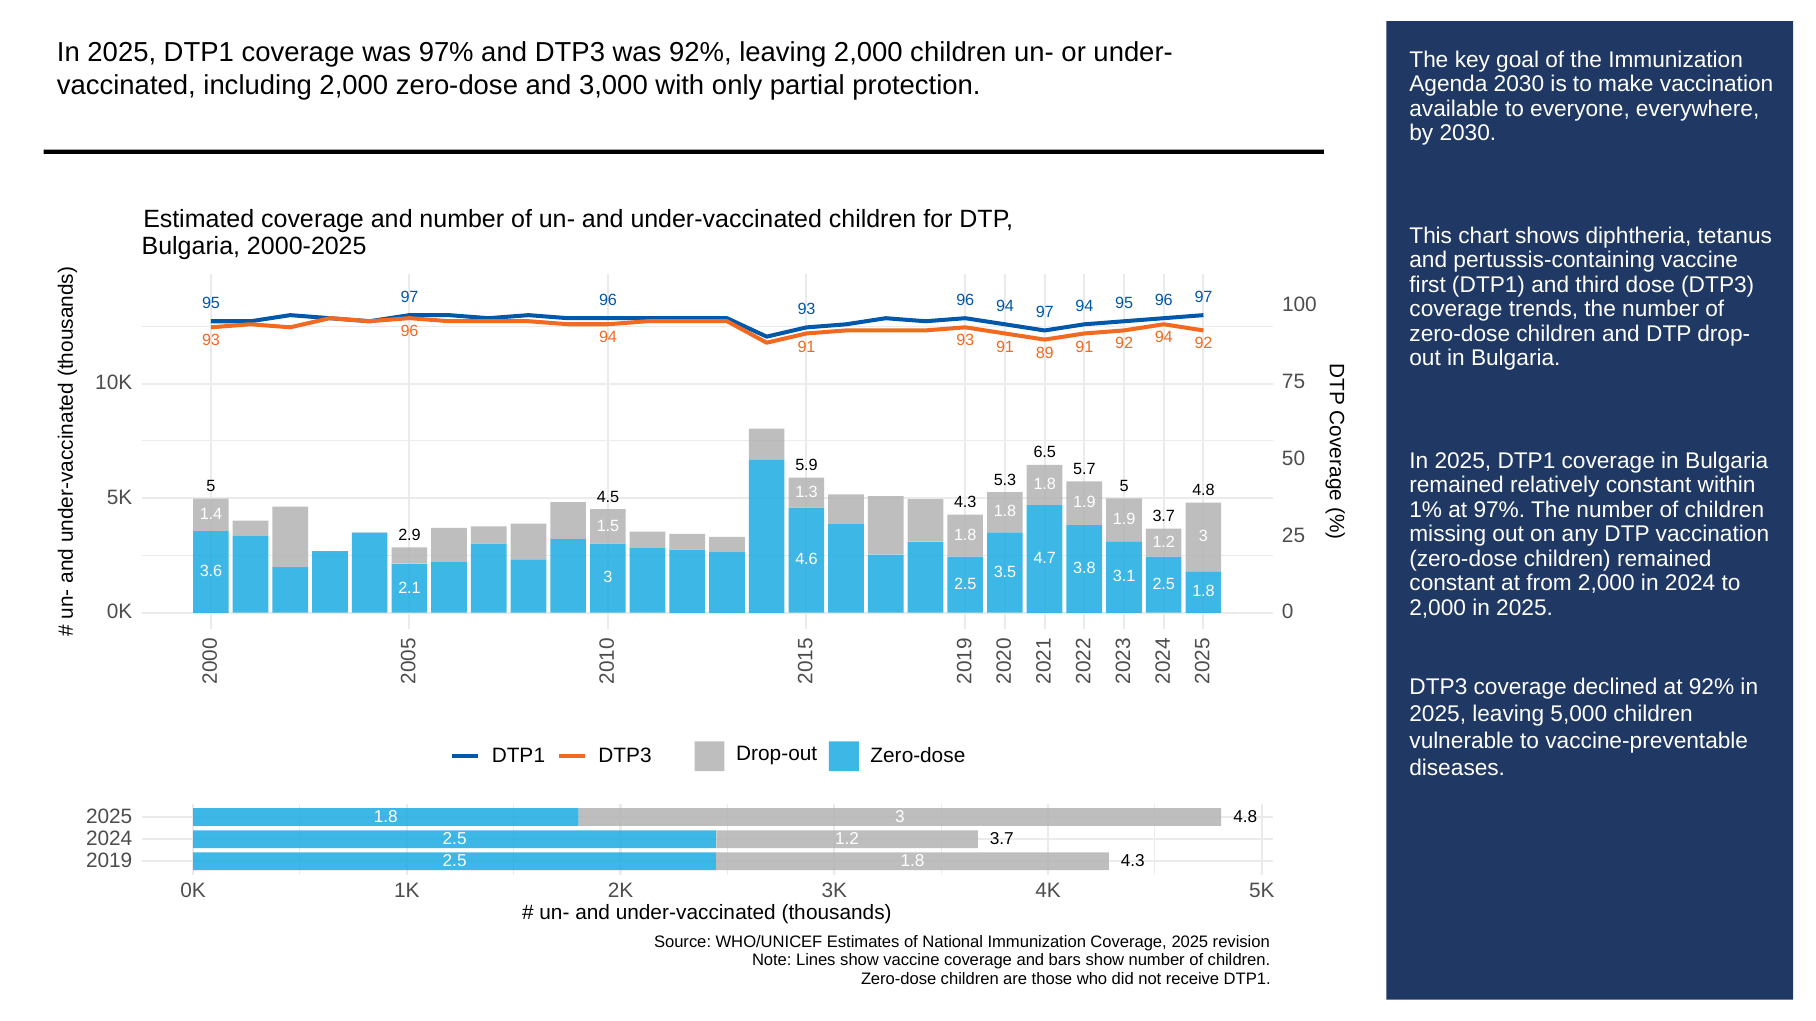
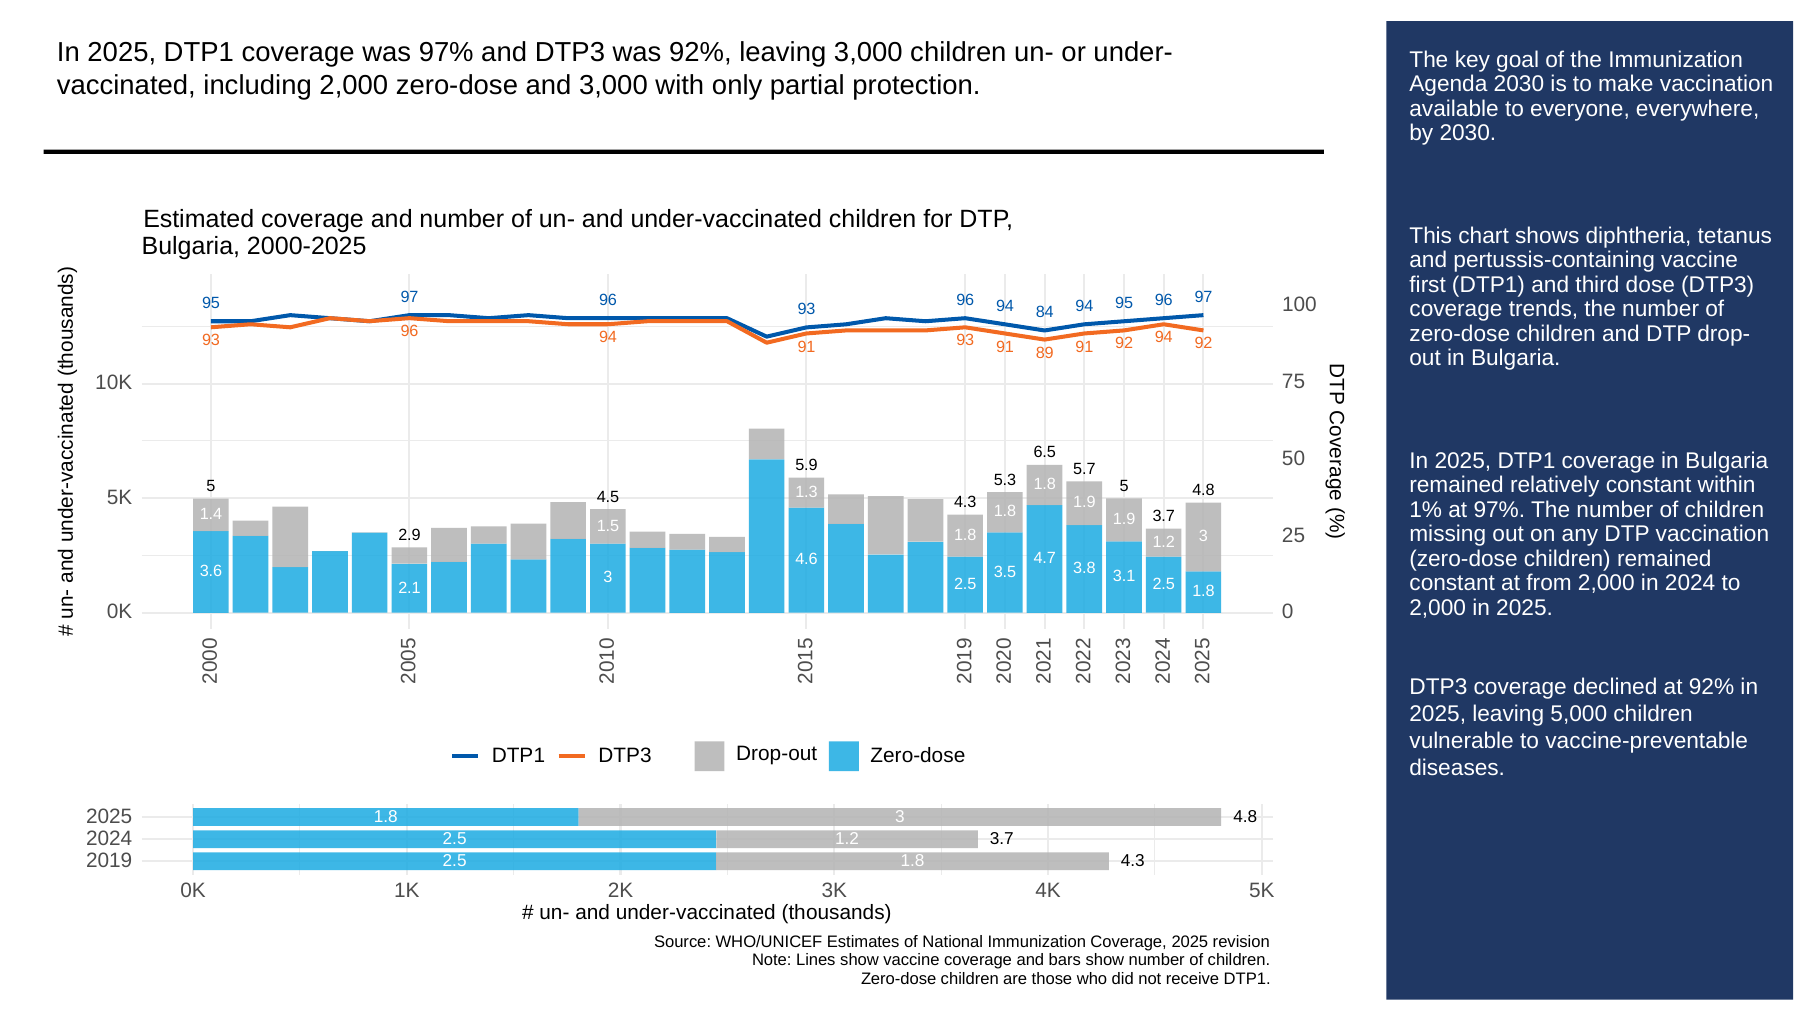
leaving 2,000: 2,000 -> 3,000
94 97: 97 -> 84
